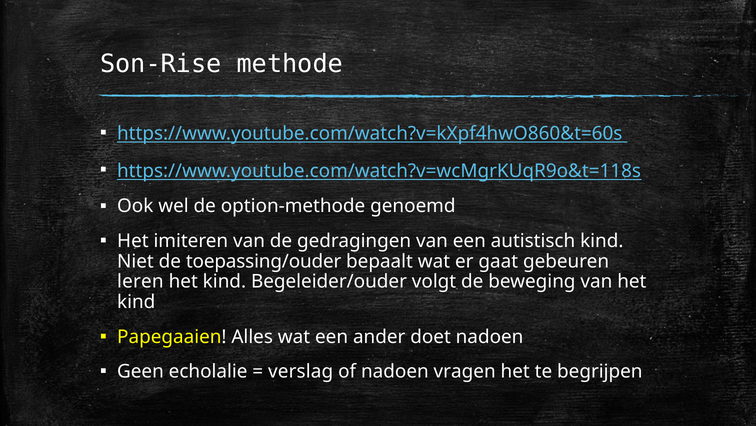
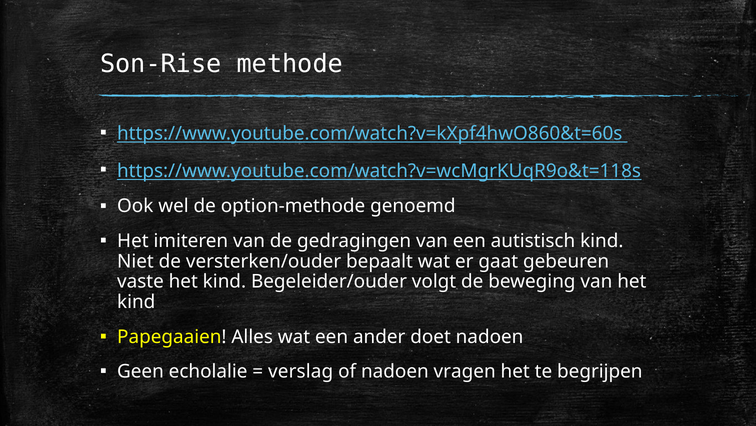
toepassing/ouder: toepassing/ouder -> versterken/ouder
leren: leren -> vaste
